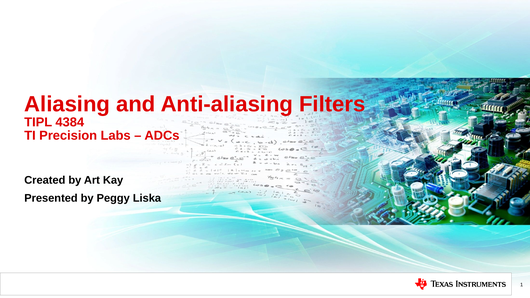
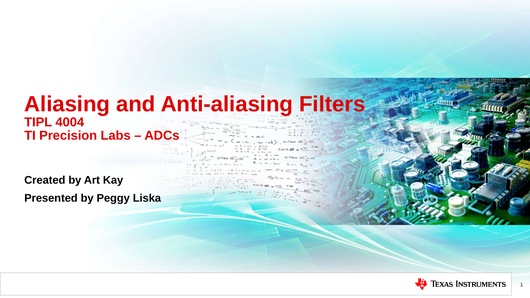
4384: 4384 -> 4004
